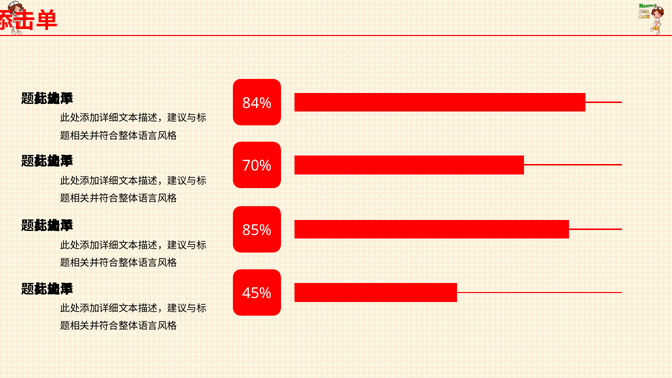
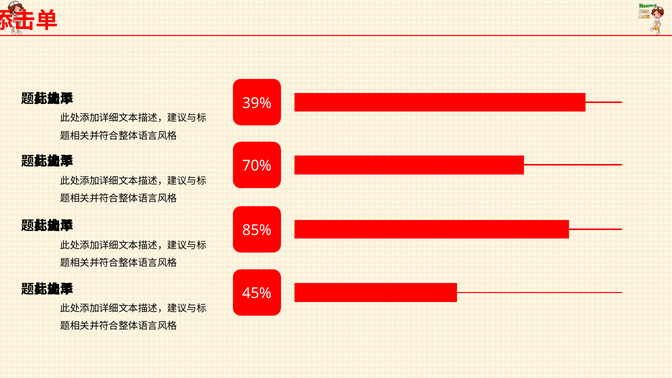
84%: 84% -> 39%
